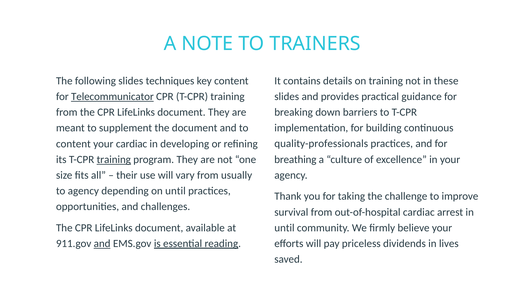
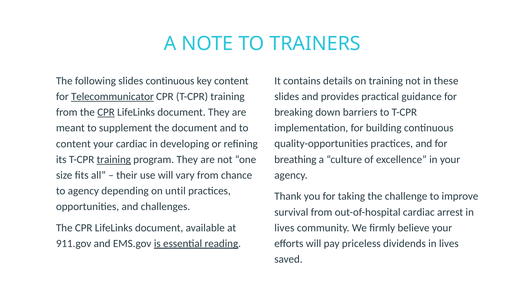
slides techniques: techniques -> continuous
CPR at (106, 112) underline: none -> present
quality-professionals: quality-professionals -> quality-opportunities
usually: usually -> chance
until at (284, 228): until -> lives
and at (102, 244) underline: present -> none
